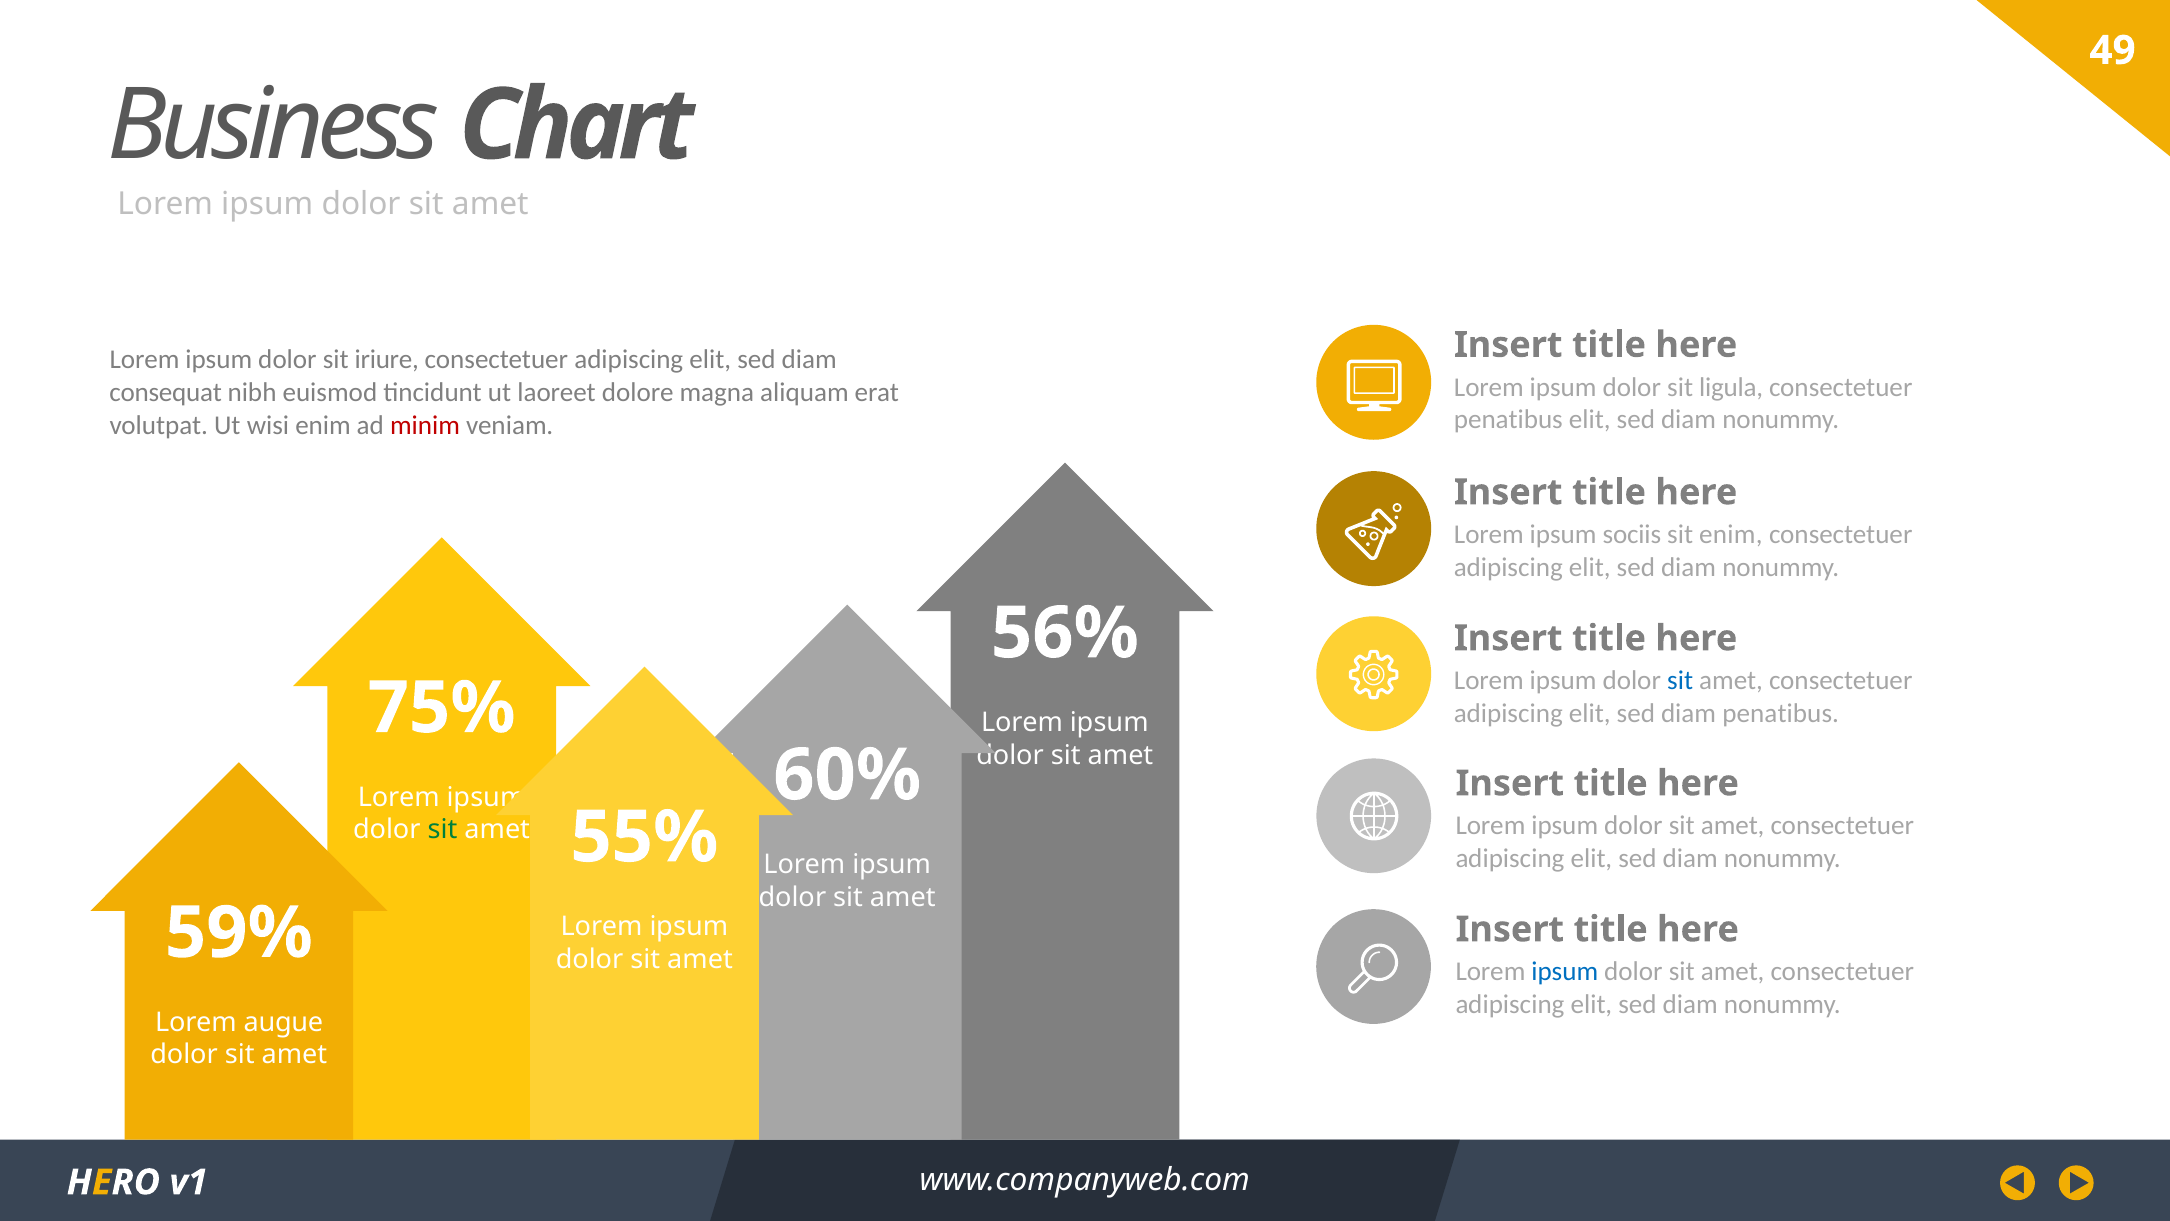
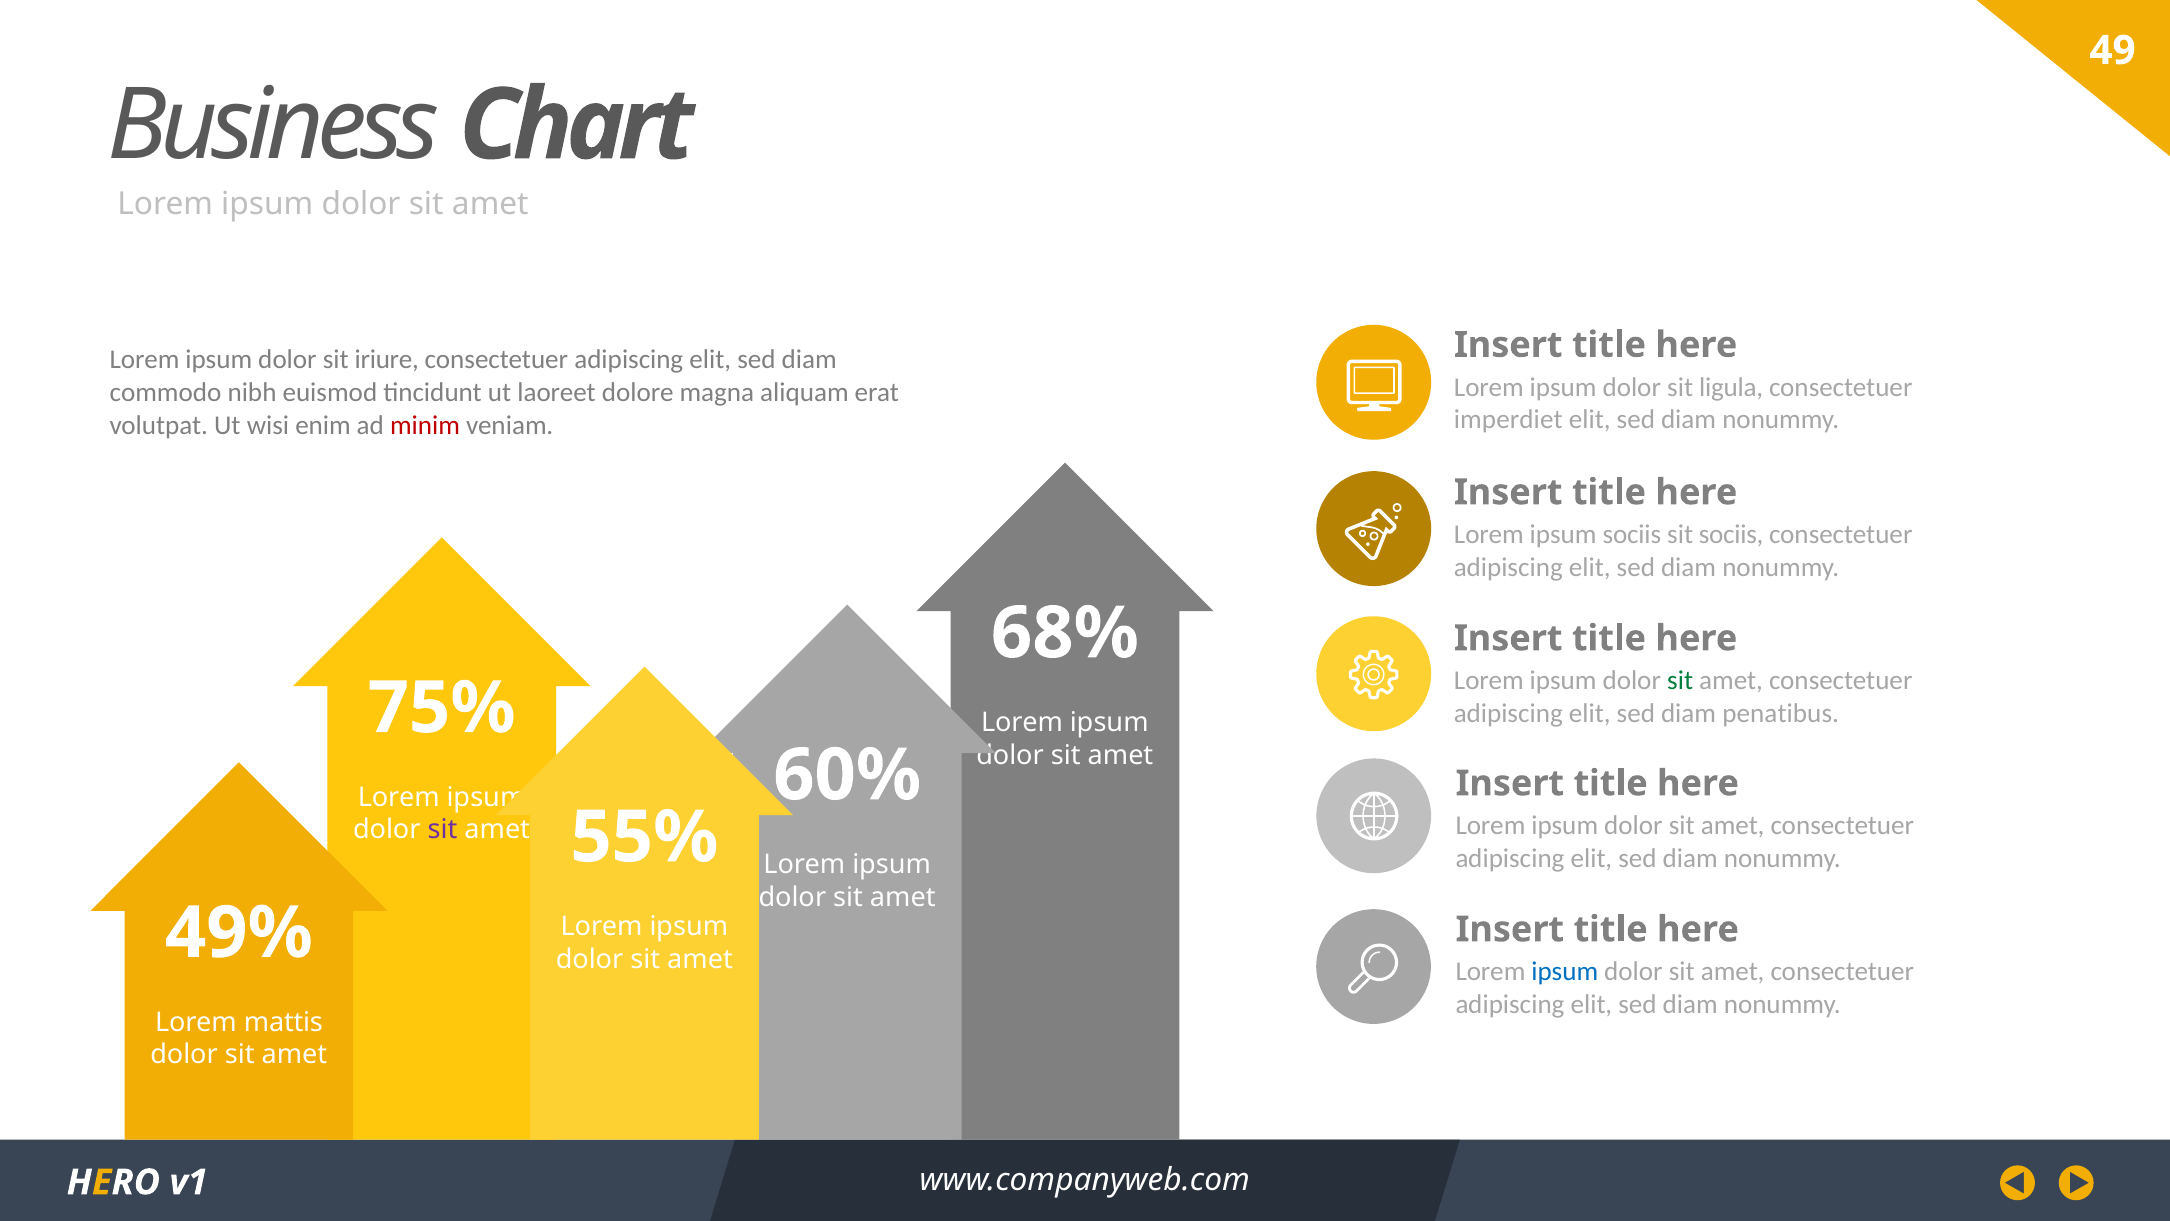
consequat: consequat -> commodo
penatibus at (1508, 420): penatibus -> imperdiet
sit enim: enim -> sociis
56%: 56% -> 68%
sit at (1680, 680) colour: blue -> green
sit at (442, 830) colour: green -> purple
59%: 59% -> 49%
augue: augue -> mattis
